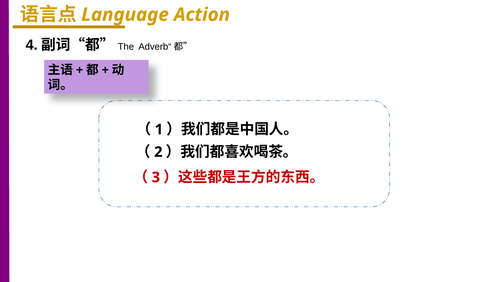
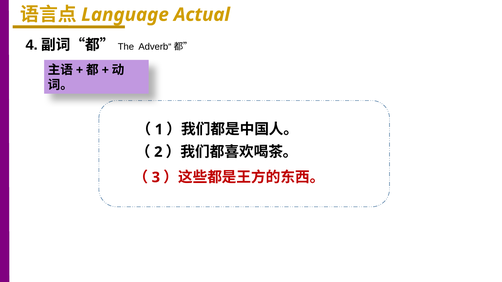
Action: Action -> Actual
